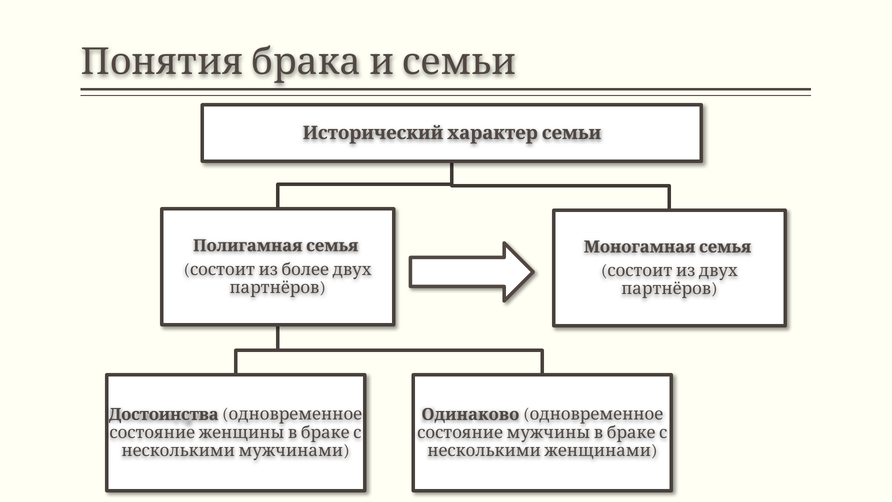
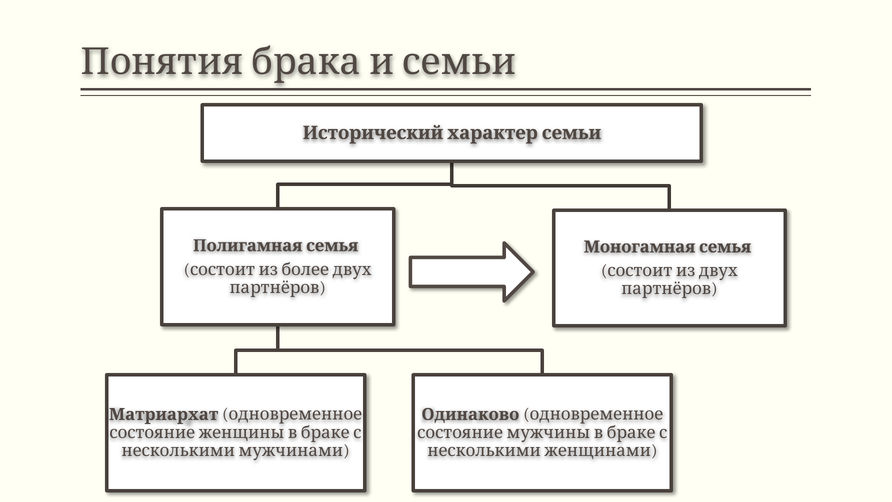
Достоинства: Достоинства -> Матриархат
